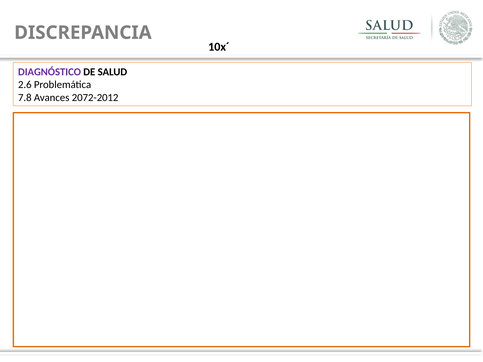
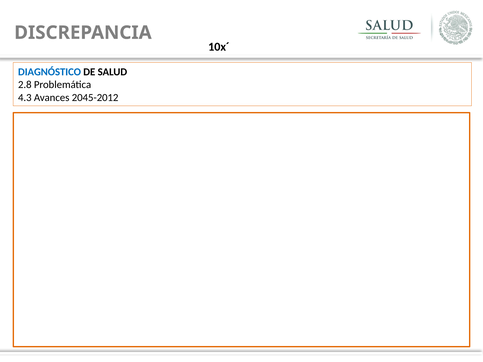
DIAGNÓSTICO colour: purple -> blue
2.6: 2.6 -> 2.8
7.8: 7.8 -> 4.3
2072-2012: 2072-2012 -> 2045-2012
